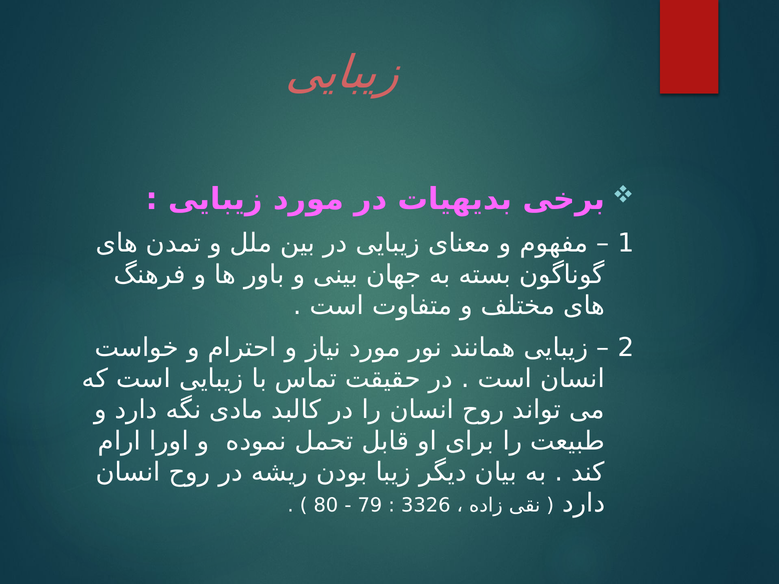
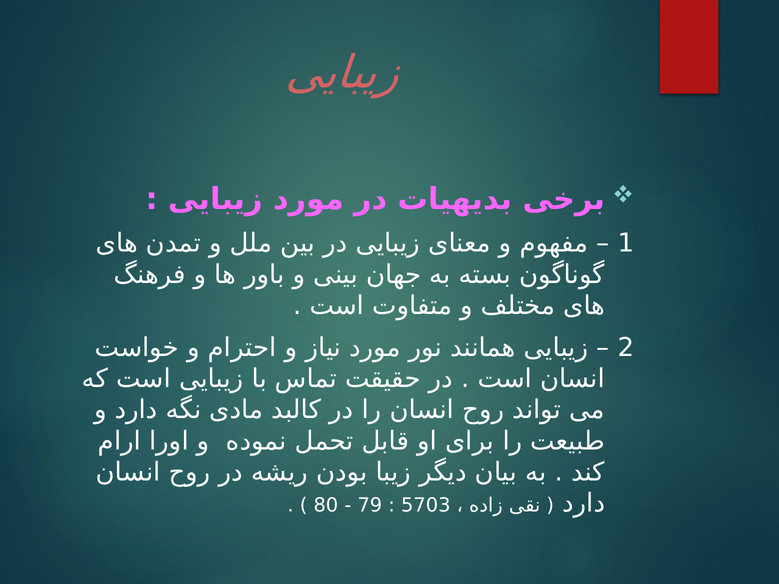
3326: 3326 -> 5703
